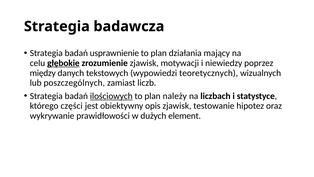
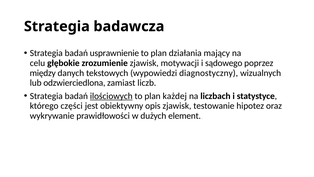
głębokie underline: present -> none
niewiedzy: niewiedzy -> sądowego
teoretycznych: teoretycznych -> diagnostyczny
poszczególnych: poszczególnych -> odzwierciedlona
należy: należy -> każdej
